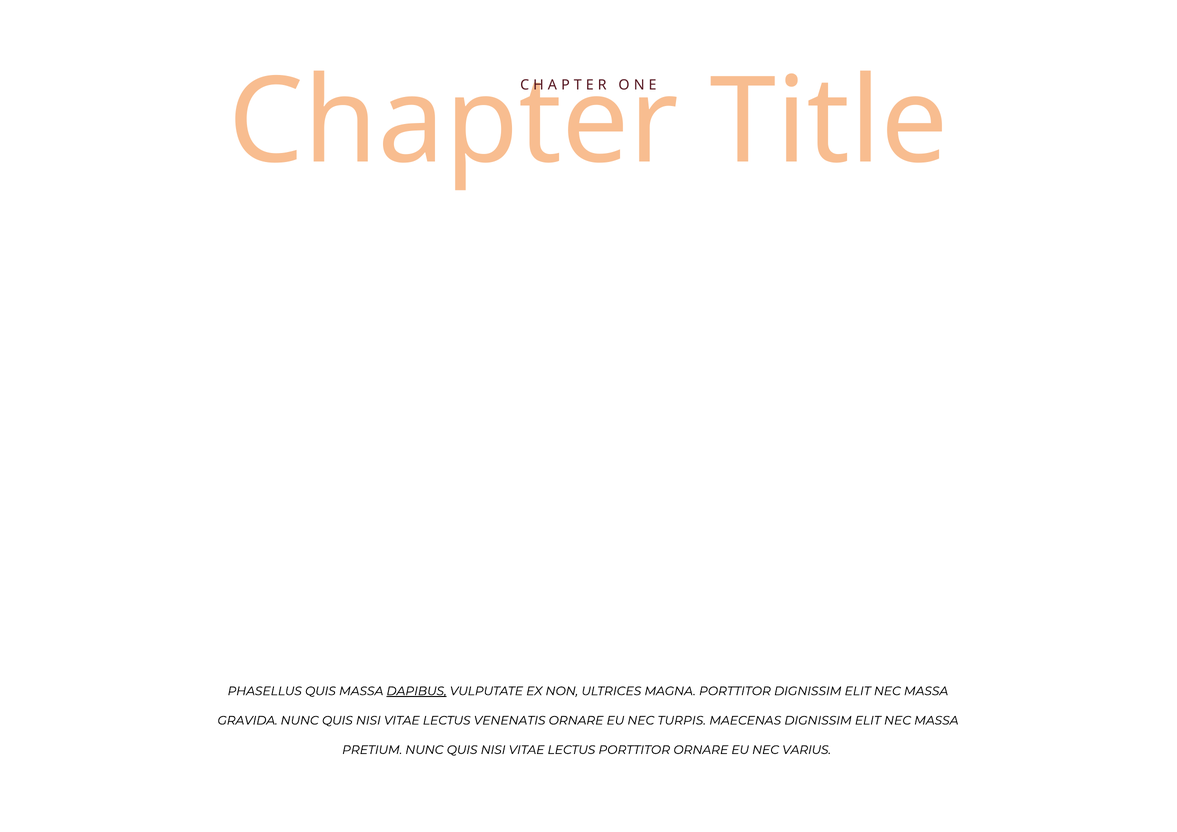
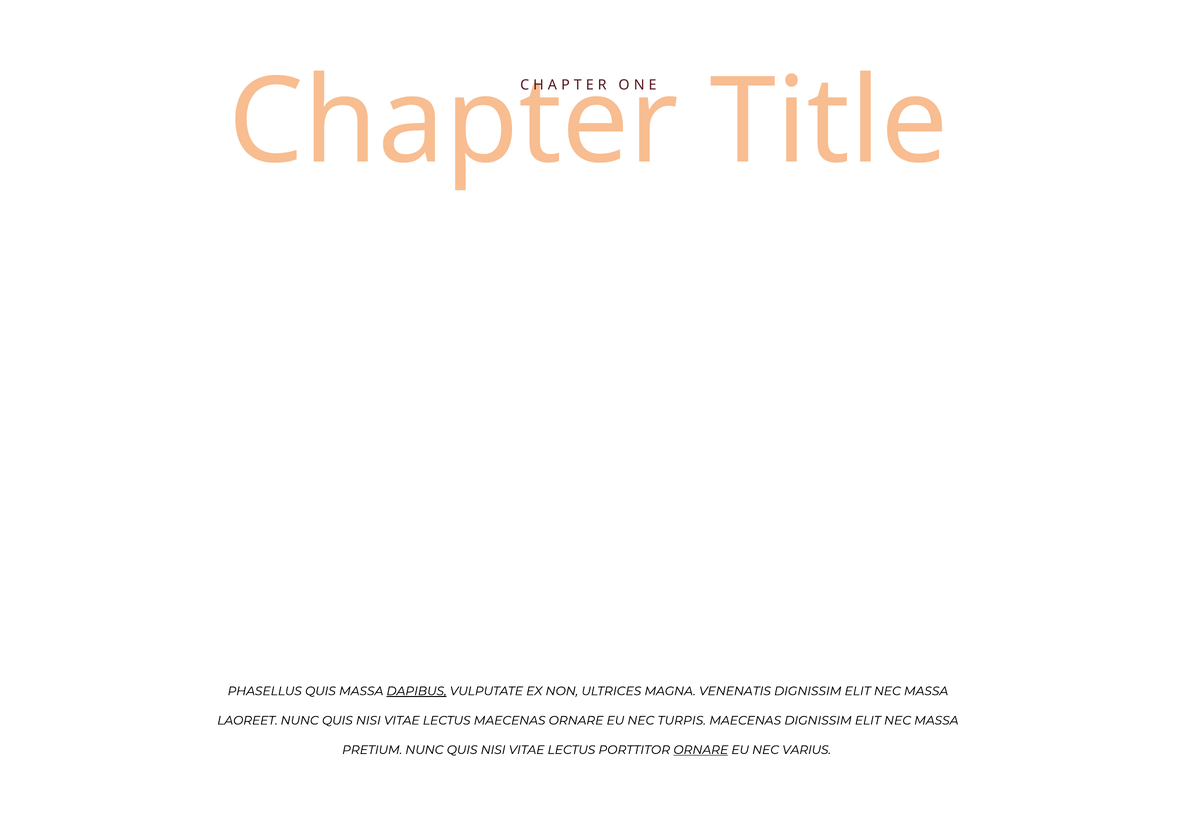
MAGNA PORTTITOR: PORTTITOR -> VENENATIS
GRAVIDA: GRAVIDA -> LAOREET
LECTUS VENENATIS: VENENATIS -> MAECENAS
ORNARE at (701, 751) underline: none -> present
